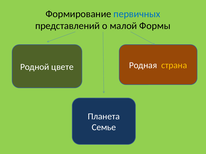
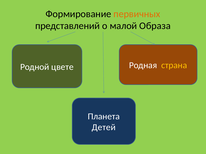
первичных colour: blue -> orange
Формы: Формы -> Образа
Семье: Семье -> Детей
